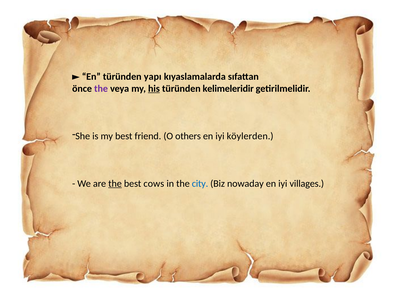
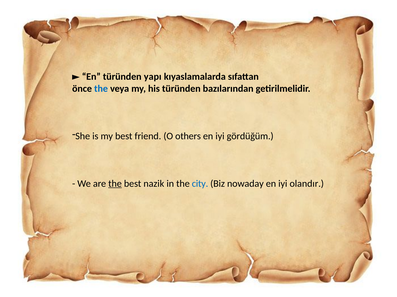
the at (101, 89) colour: purple -> blue
his underline: present -> none
kelimeleridir: kelimeleridir -> bazılarından
köylerden: köylerden -> gördüğüm
cows: cows -> nazik
villages: villages -> olandır
